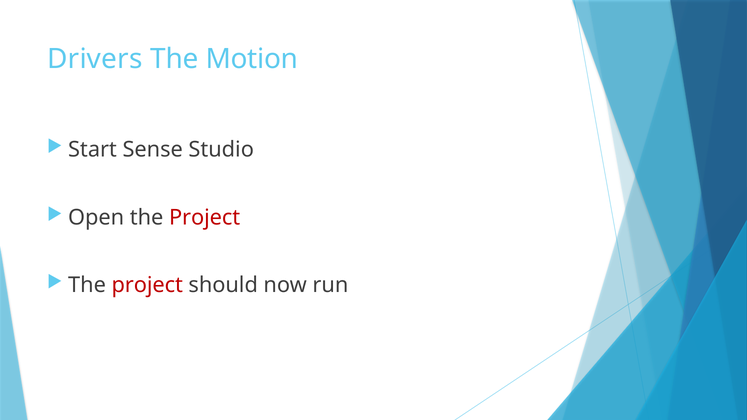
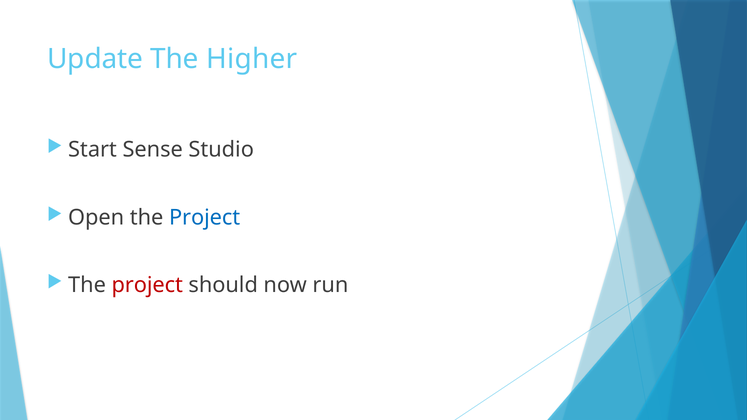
Drivers: Drivers -> Update
Motion: Motion -> Higher
Project at (205, 218) colour: red -> blue
